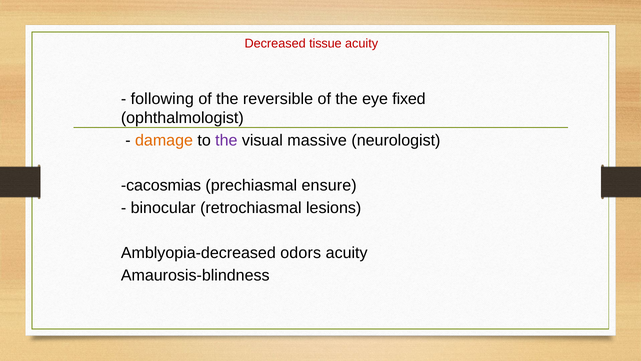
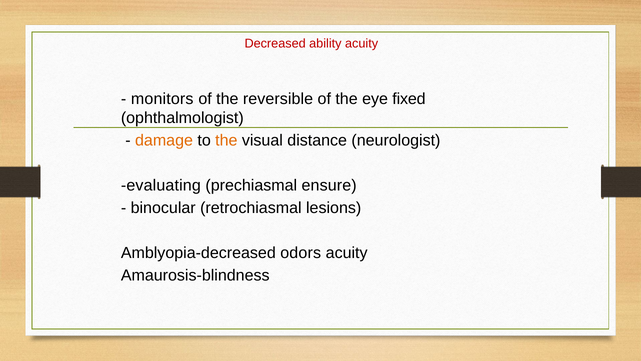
tissue: tissue -> ability
following: following -> monitors
the at (226, 140) colour: purple -> orange
massive: massive -> distance
cacosmias: cacosmias -> evaluating
